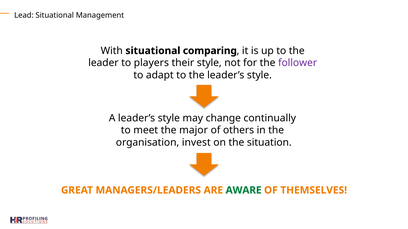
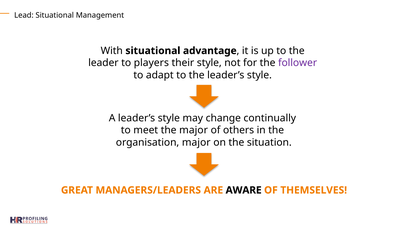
comparing: comparing -> advantage
organisation invest: invest -> major
AWARE colour: green -> black
